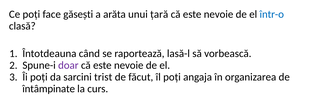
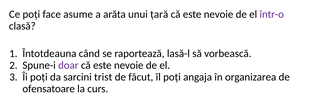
găsești: găsești -> asume
într-o colour: blue -> purple
întâmpinate: întâmpinate -> ofensatoare
